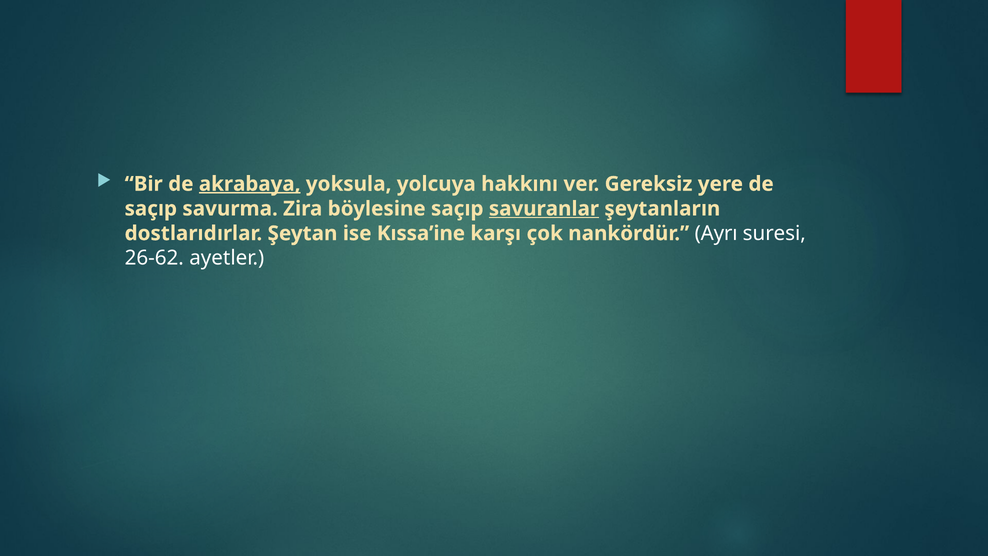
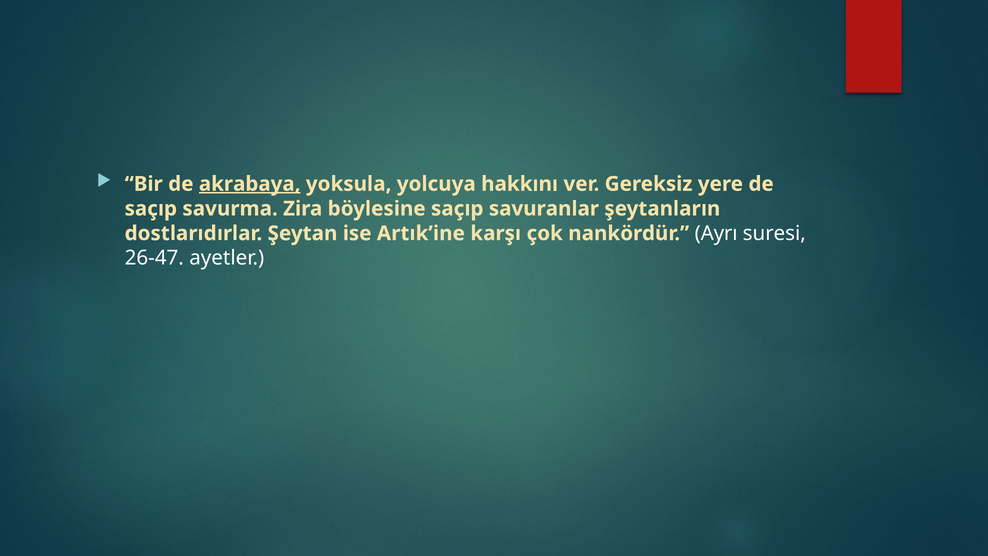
savuranlar underline: present -> none
Kıssa’ine: Kıssa’ine -> Artık’ine
26-62: 26-62 -> 26-47
